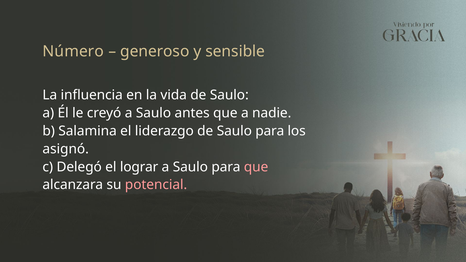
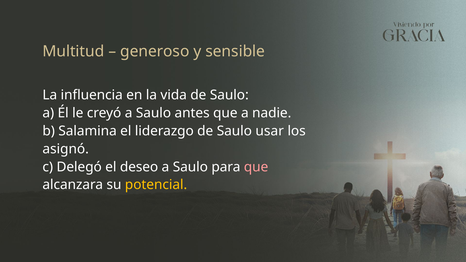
Número: Número -> Multitud
de Saulo para: para -> usar
lograr: lograr -> deseo
potencial colour: pink -> yellow
